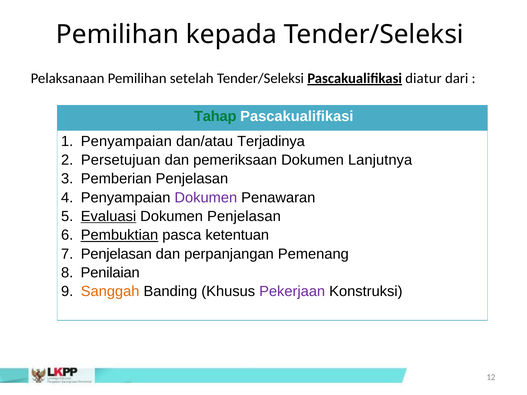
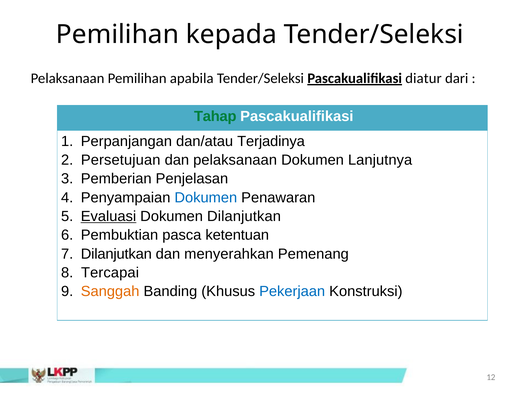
setelah: setelah -> apabila
Penyampaian at (126, 141): Penyampaian -> Perpanjangan
dan pemeriksaan: pemeriksaan -> pelaksanaan
Dokumen at (206, 198) colour: purple -> blue
Dokumen Penjelasan: Penjelasan -> Dilanjutkan
Pembuktian underline: present -> none
Penjelasan at (116, 254): Penjelasan -> Dilanjutkan
perpanjangan: perpanjangan -> menyerahkan
Penilaian: Penilaian -> Tercapai
Pekerjaan colour: purple -> blue
